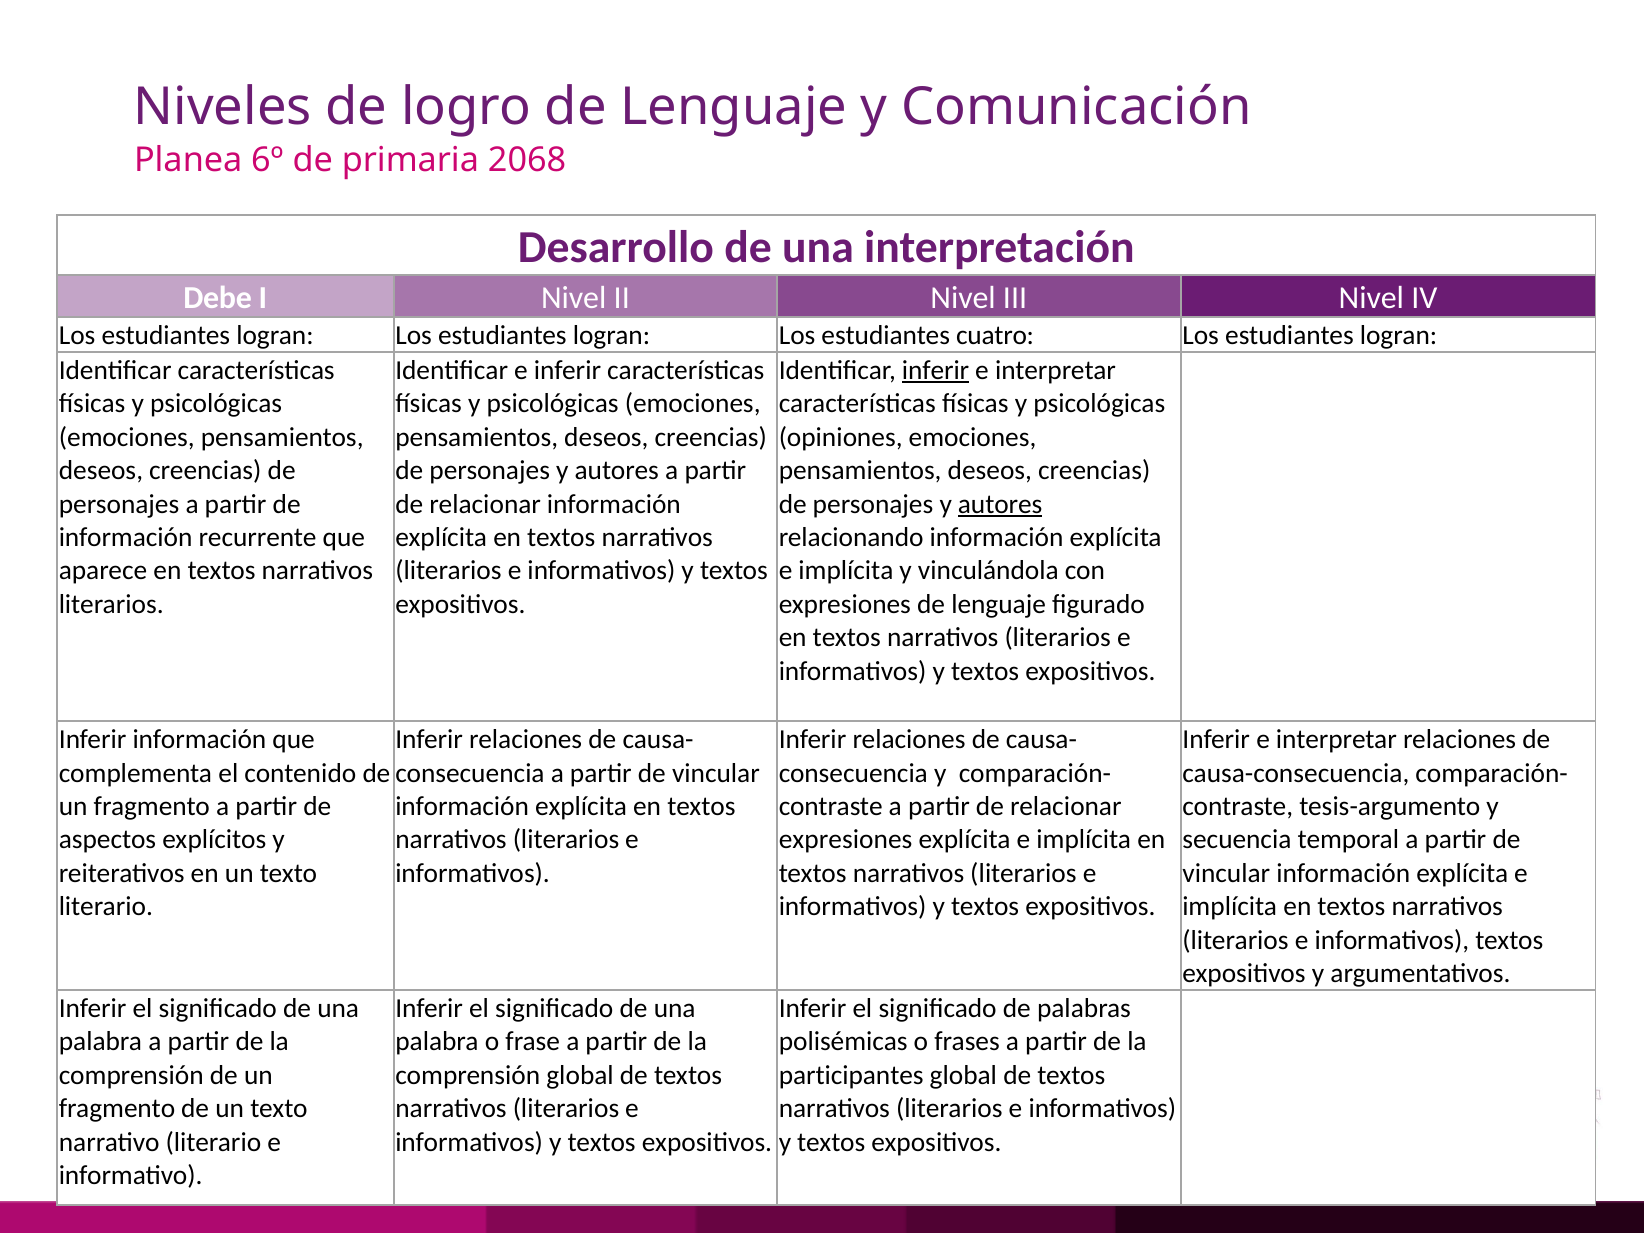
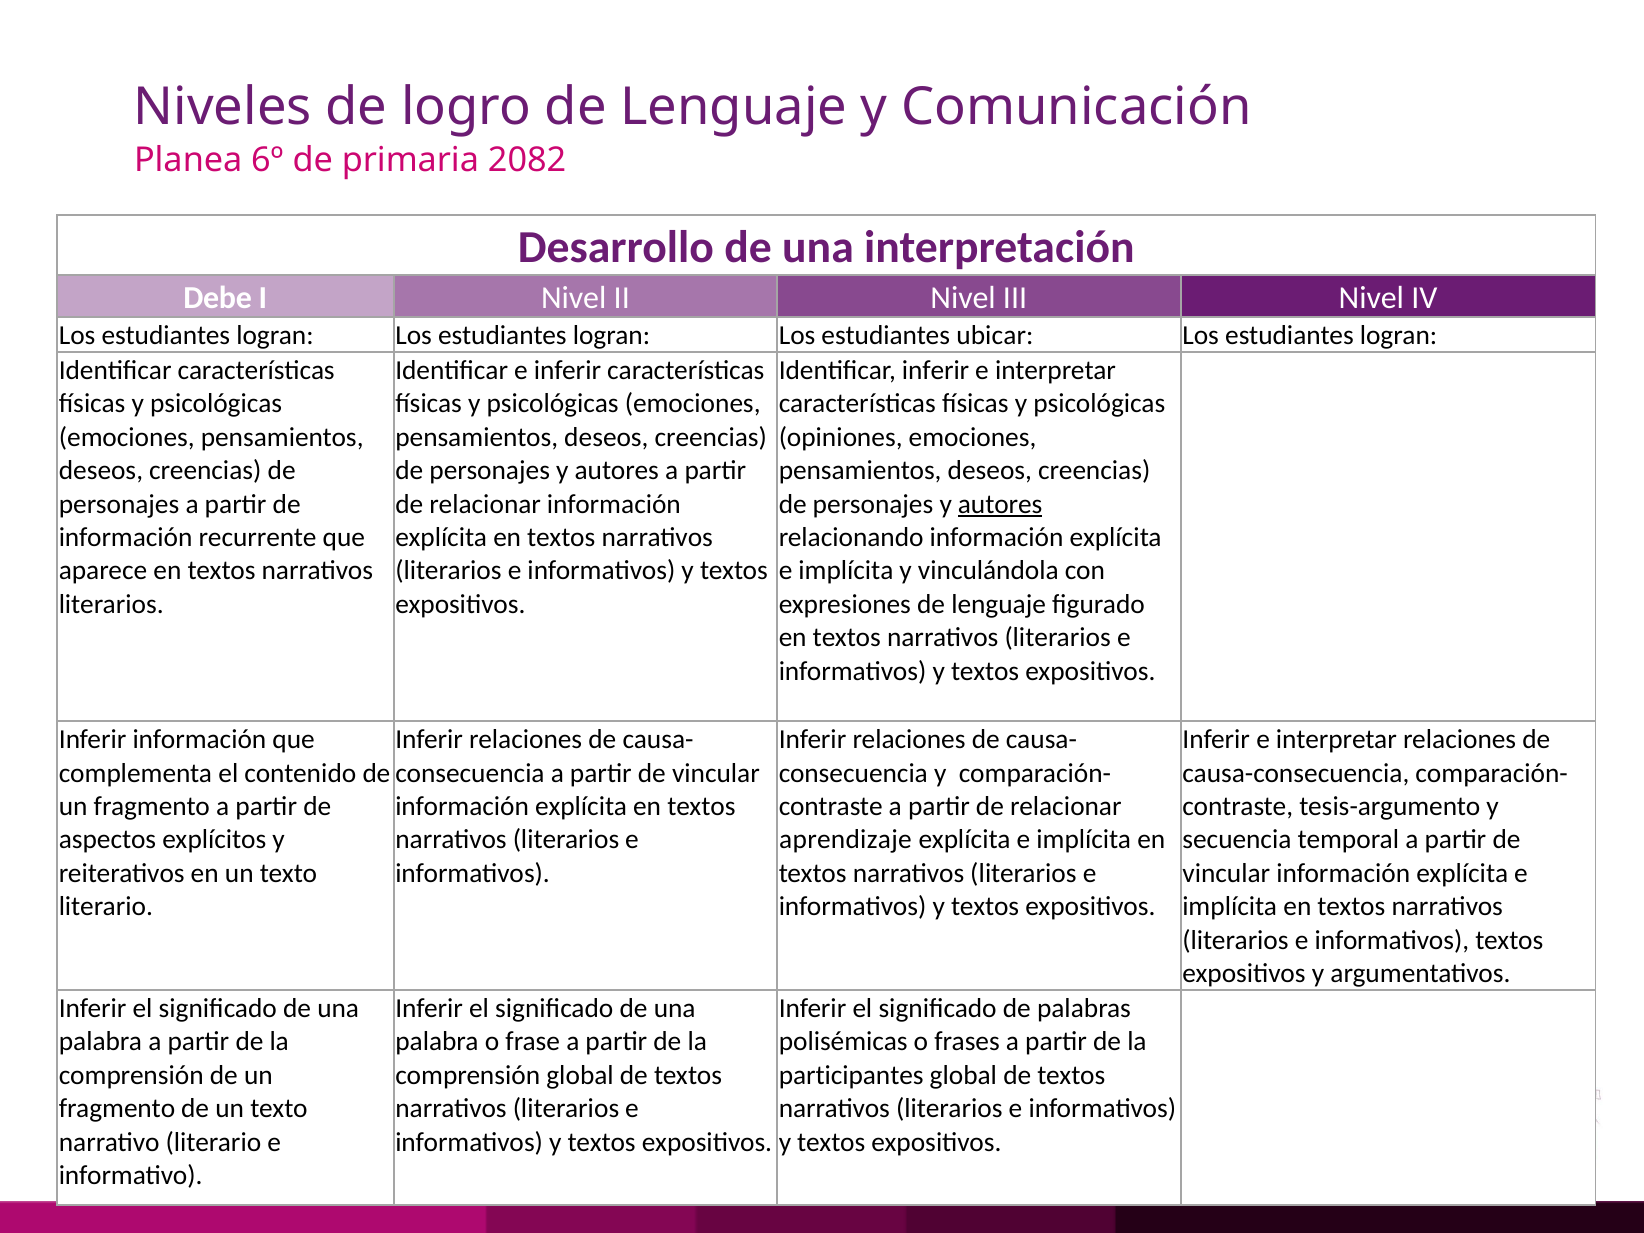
2068: 2068 -> 2082
cuatro: cuatro -> ubicar
inferir at (936, 371) underline: present -> none
expresiones at (846, 840): expresiones -> aprendizaje
